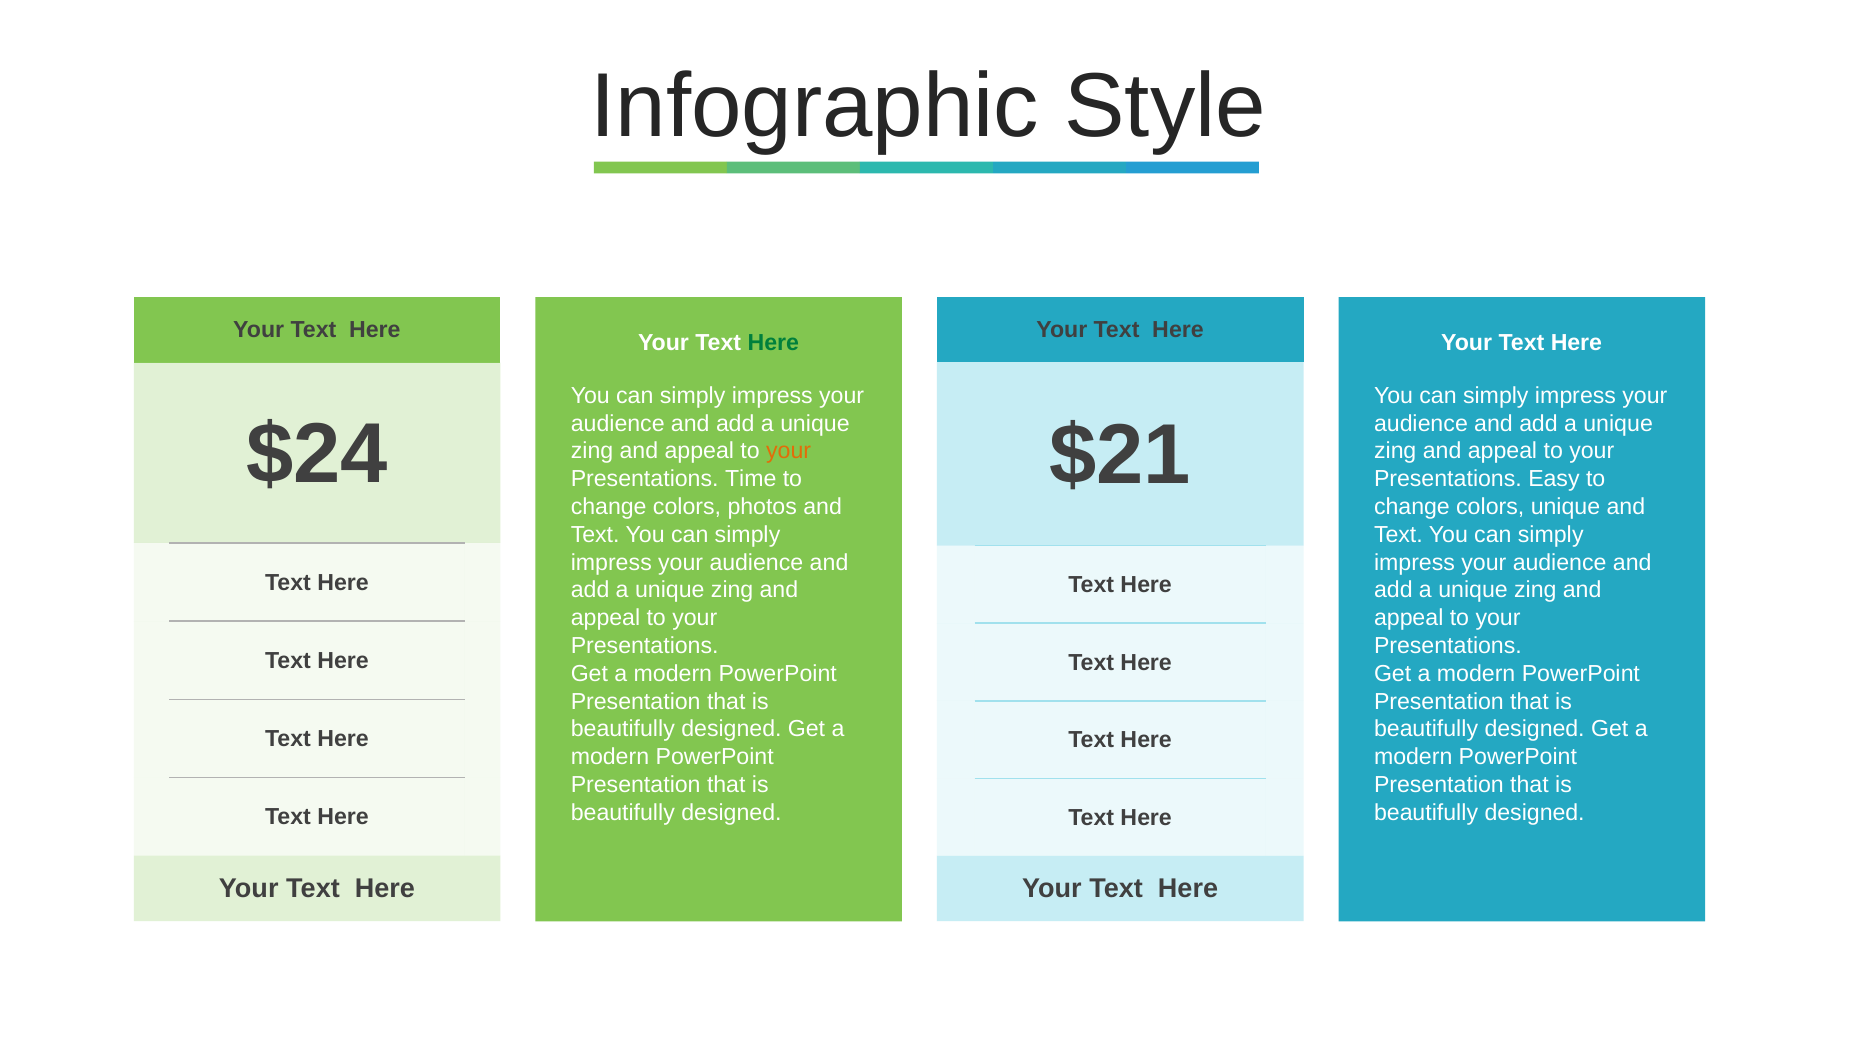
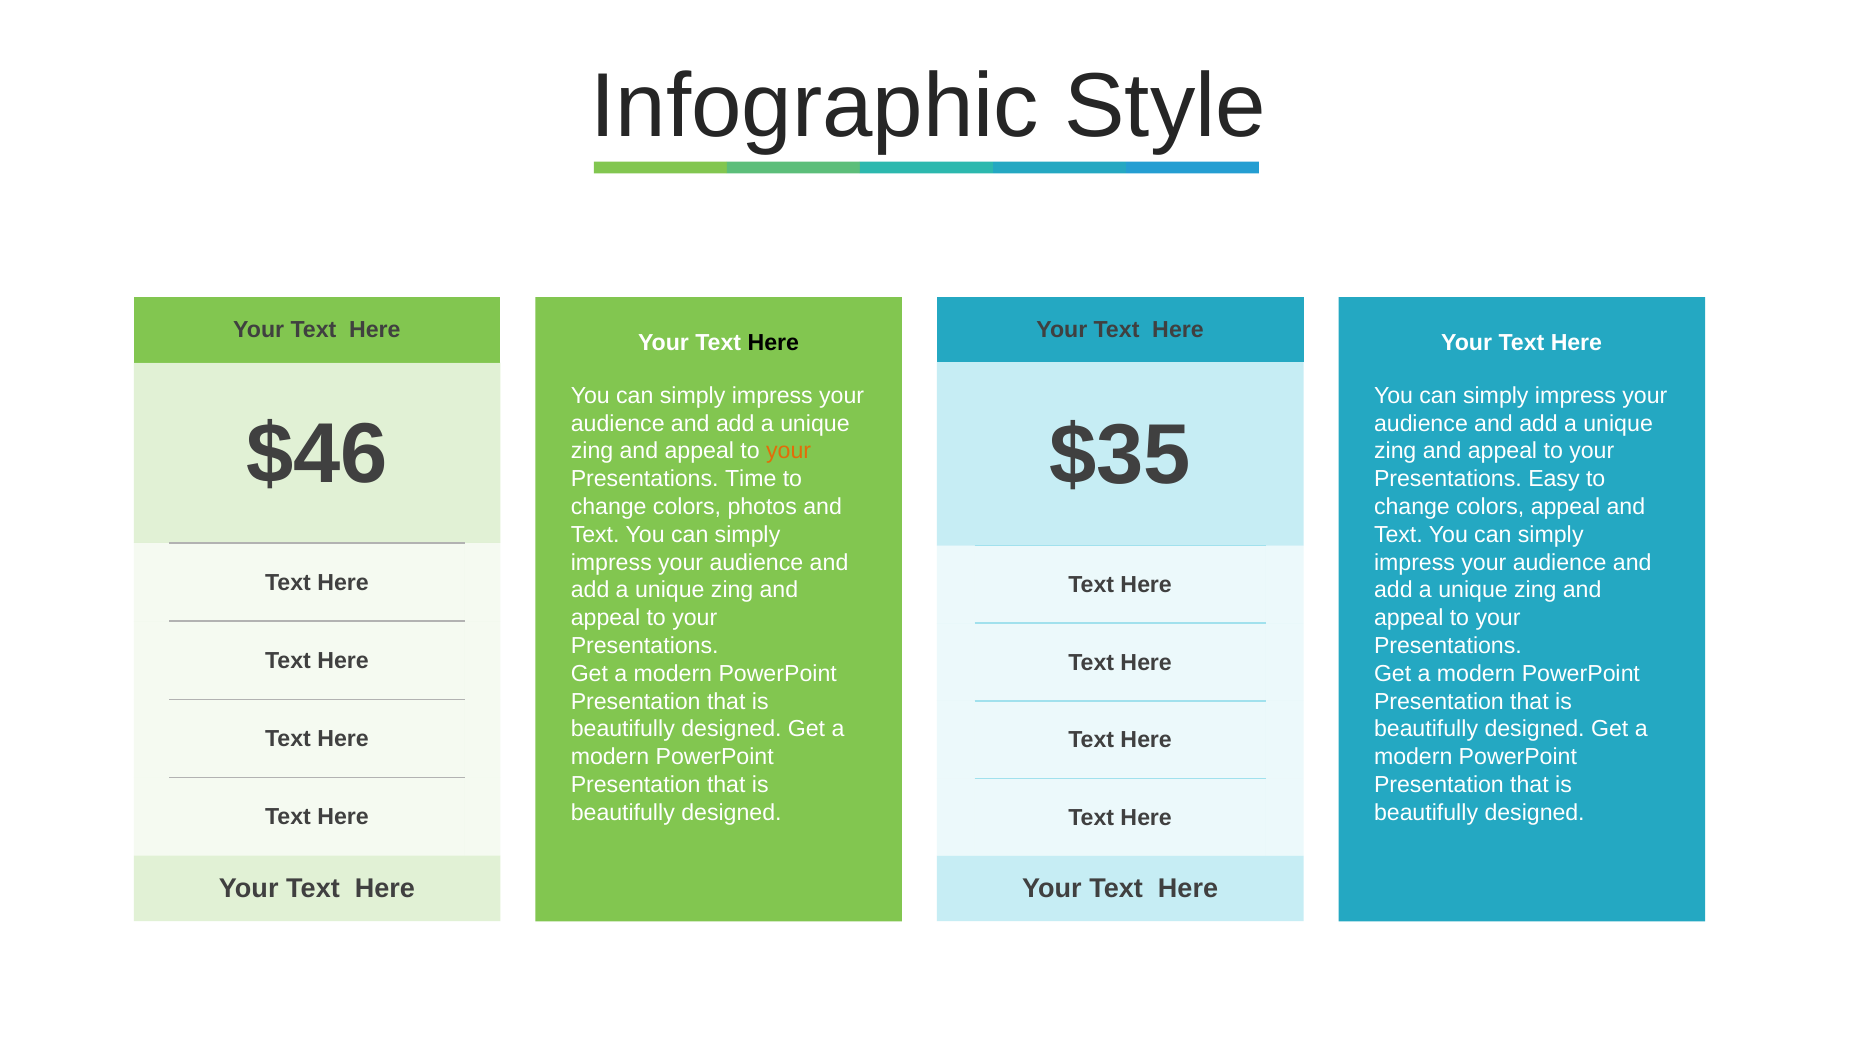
Here at (773, 342) colour: green -> black
$24: $24 -> $46
$21: $21 -> $35
colors unique: unique -> appeal
